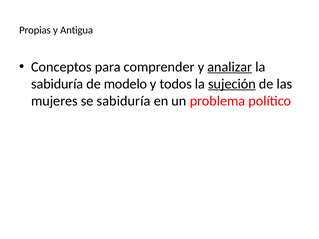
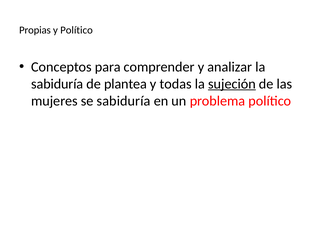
y Antigua: Antigua -> Político
analizar underline: present -> none
modelo: modelo -> plantea
todos: todos -> todas
